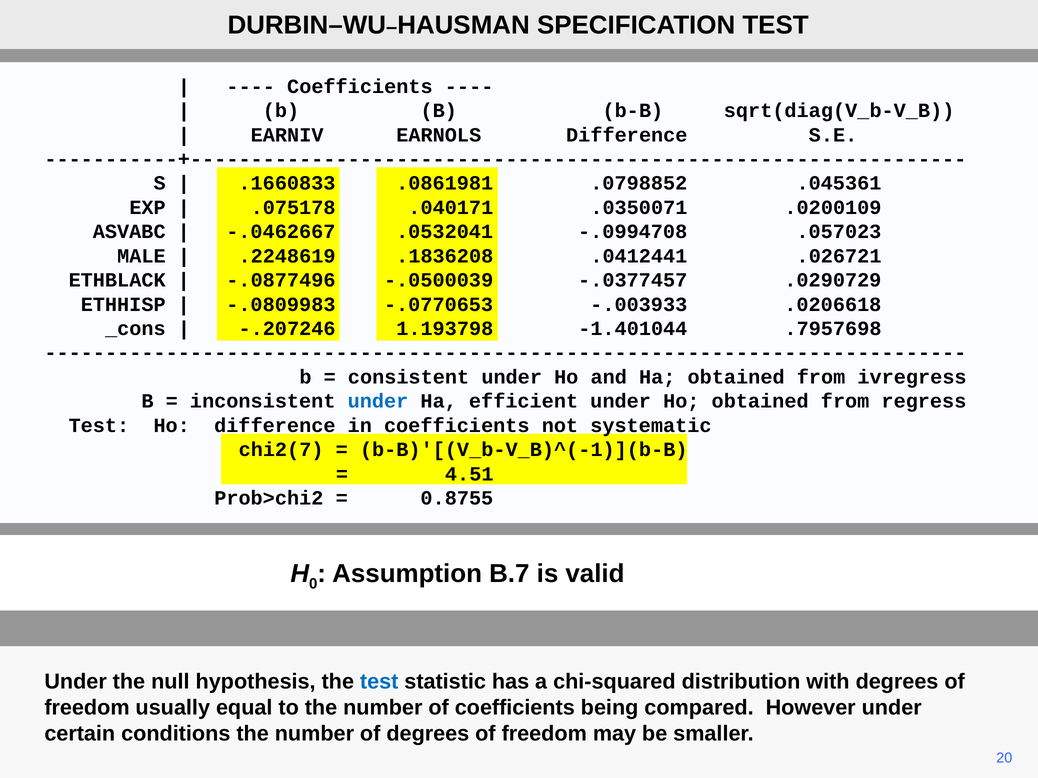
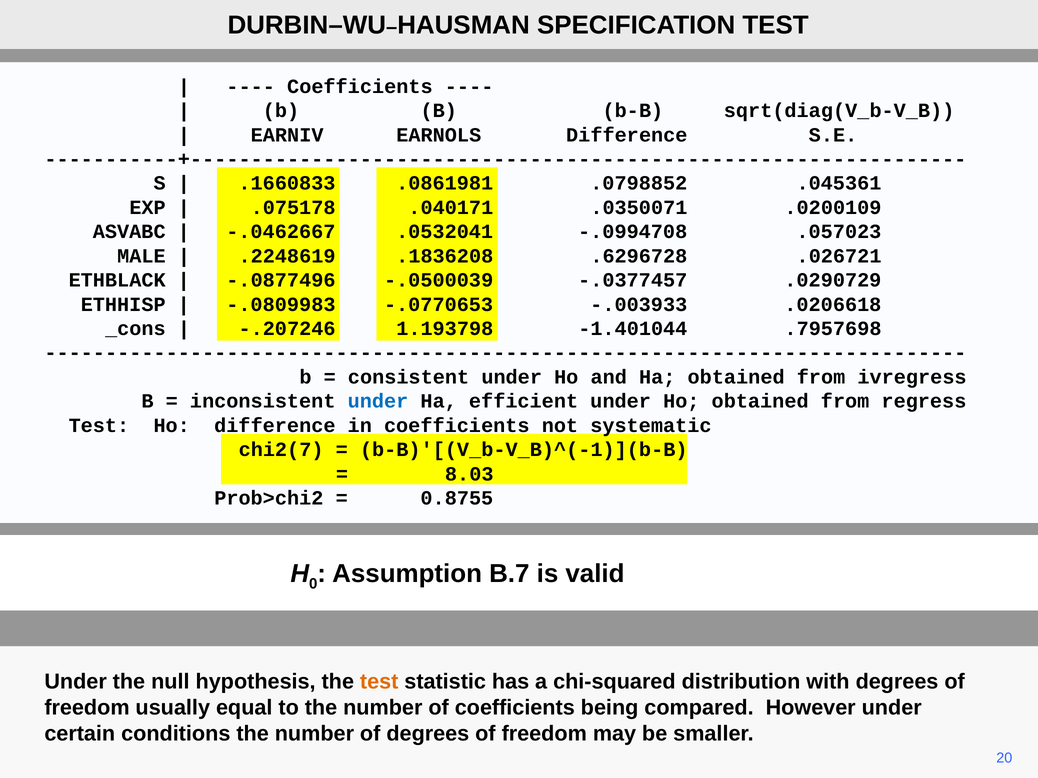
.0412441: .0412441 -> .6296728
4.51: 4.51 -> 8.03
test at (379, 682) colour: blue -> orange
